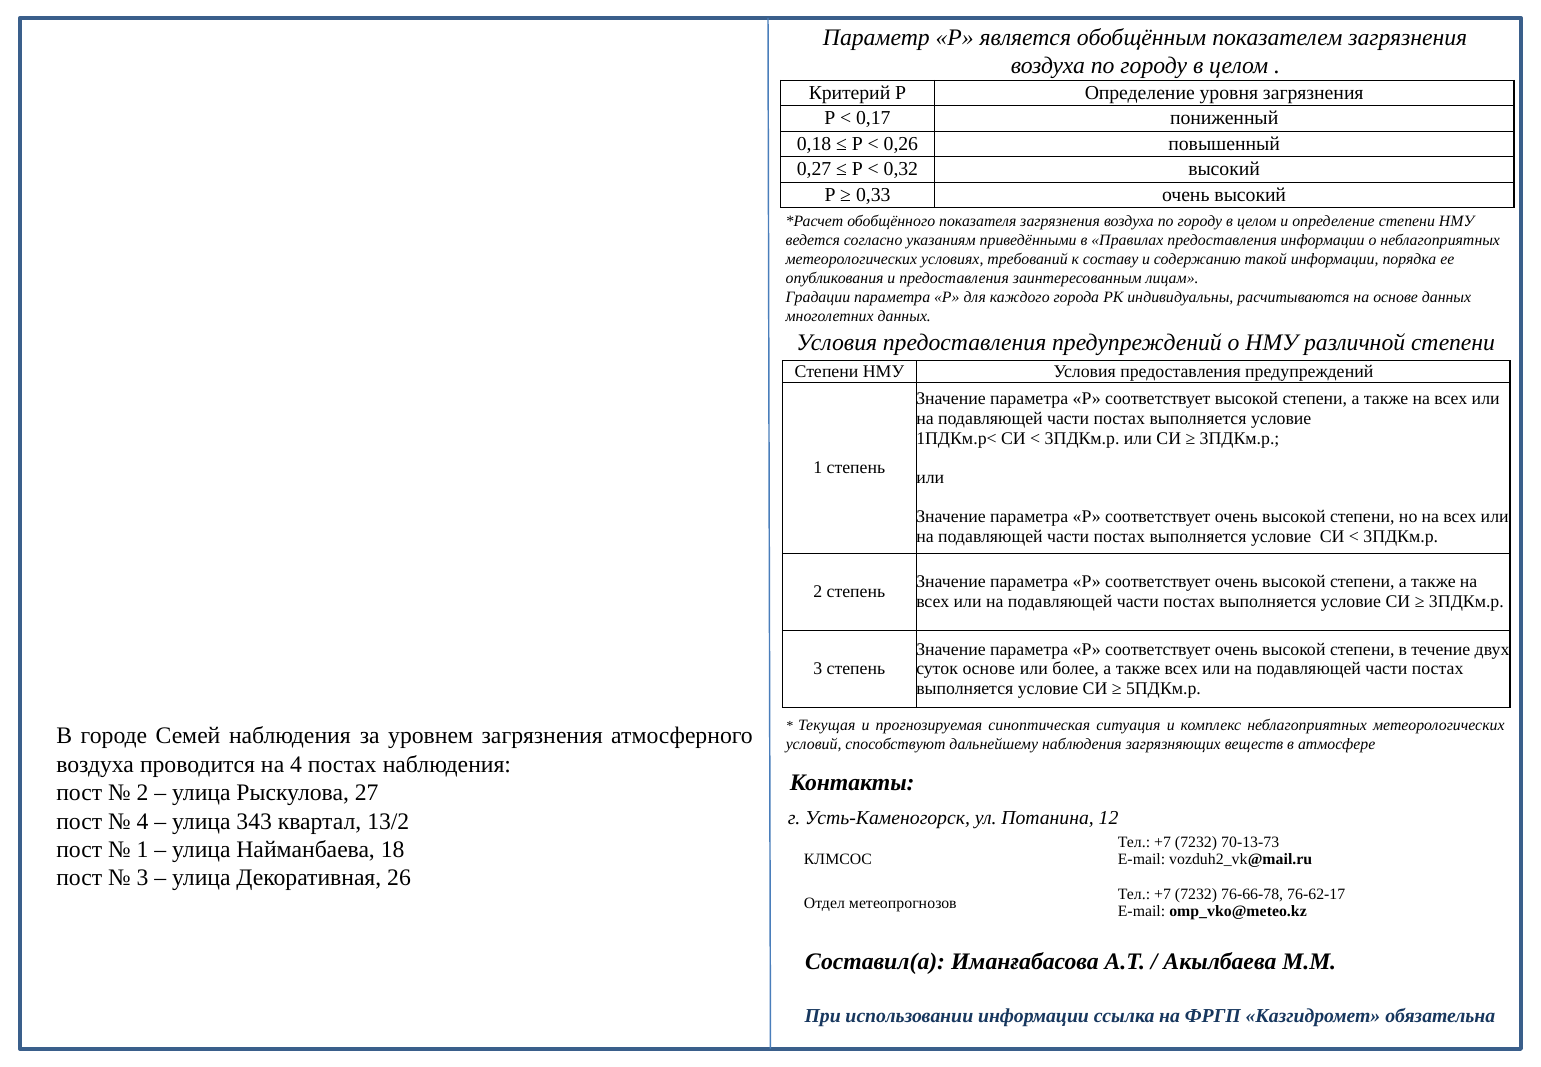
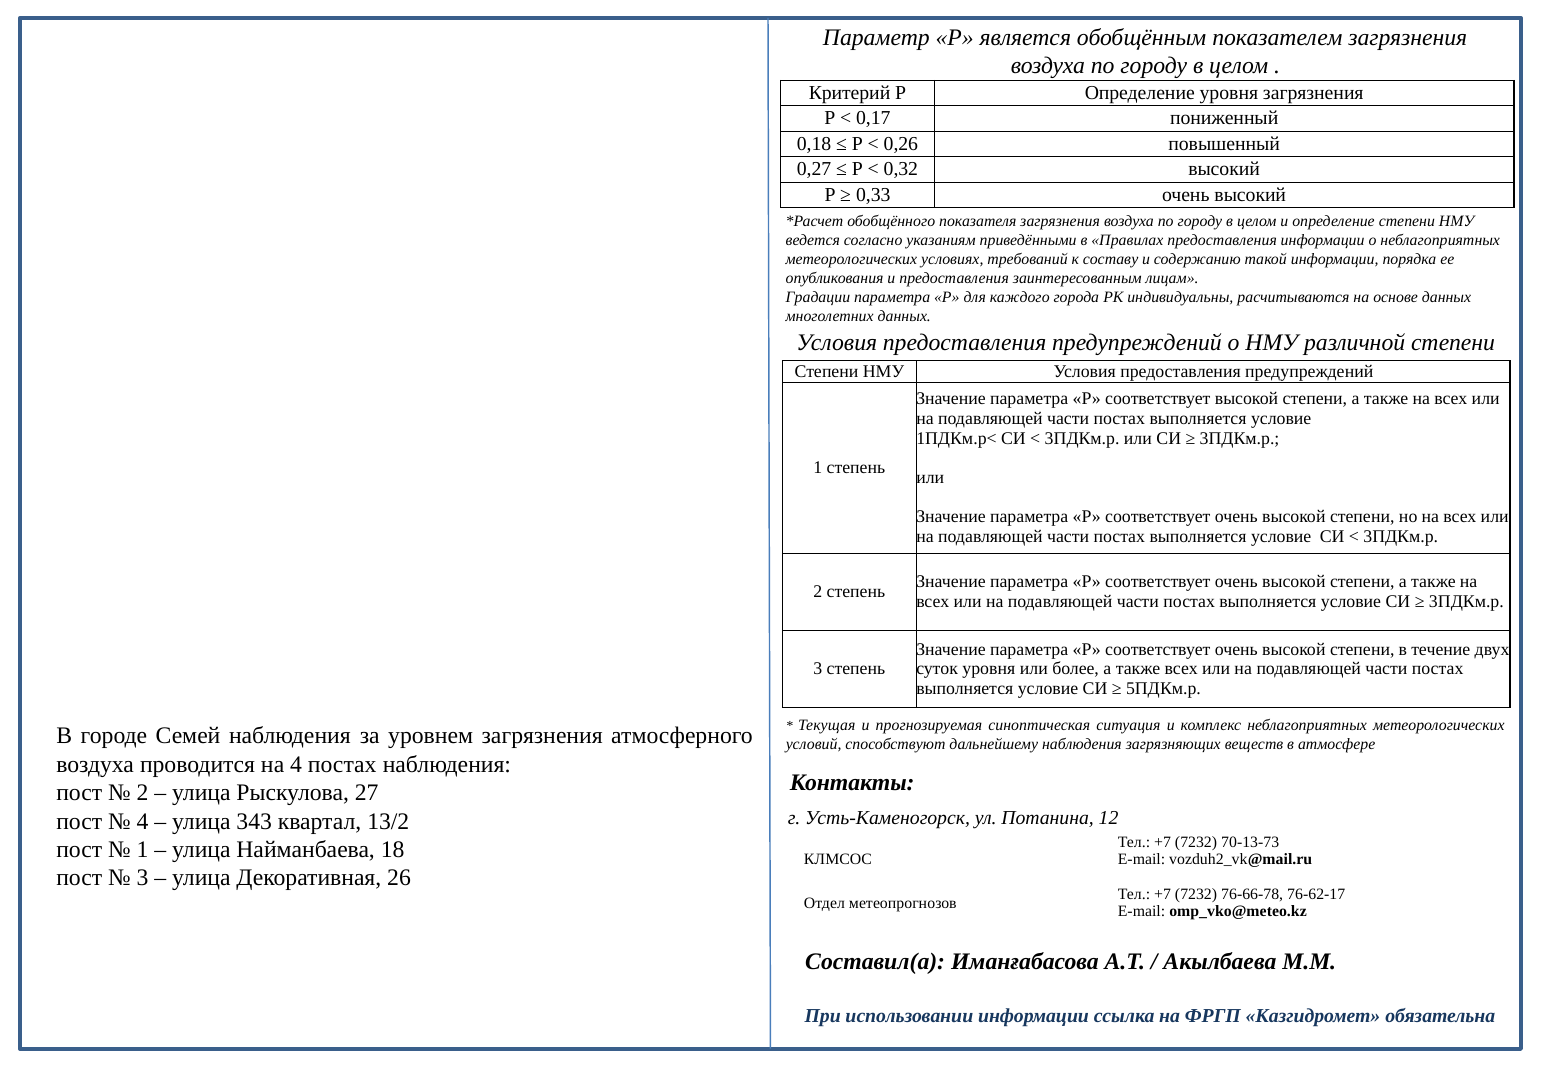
суток основе: основе -> уровня
